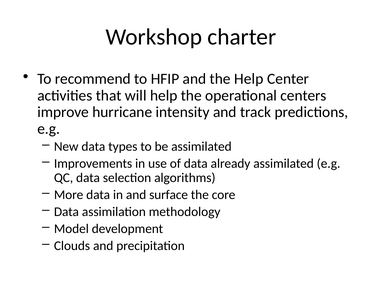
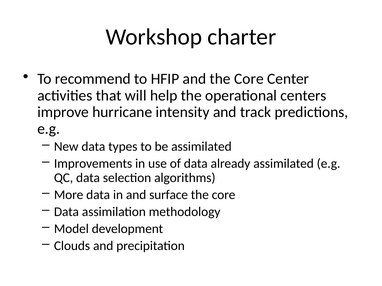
and the Help: Help -> Core
